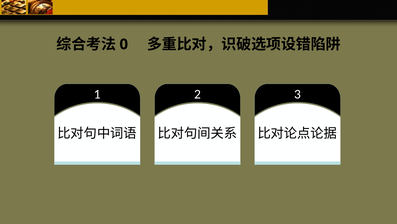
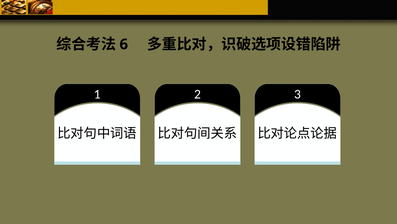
0: 0 -> 6
